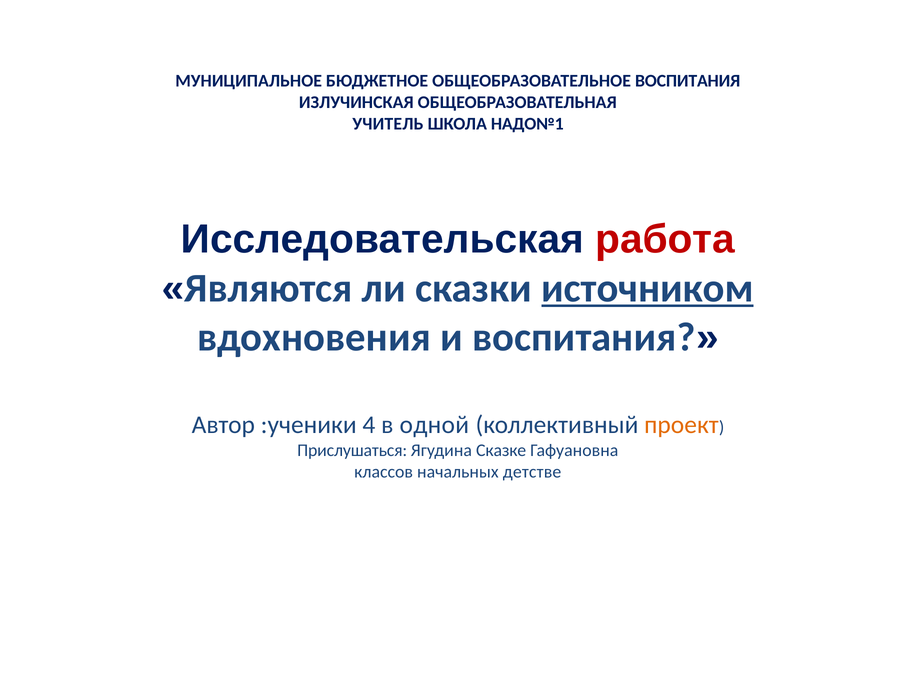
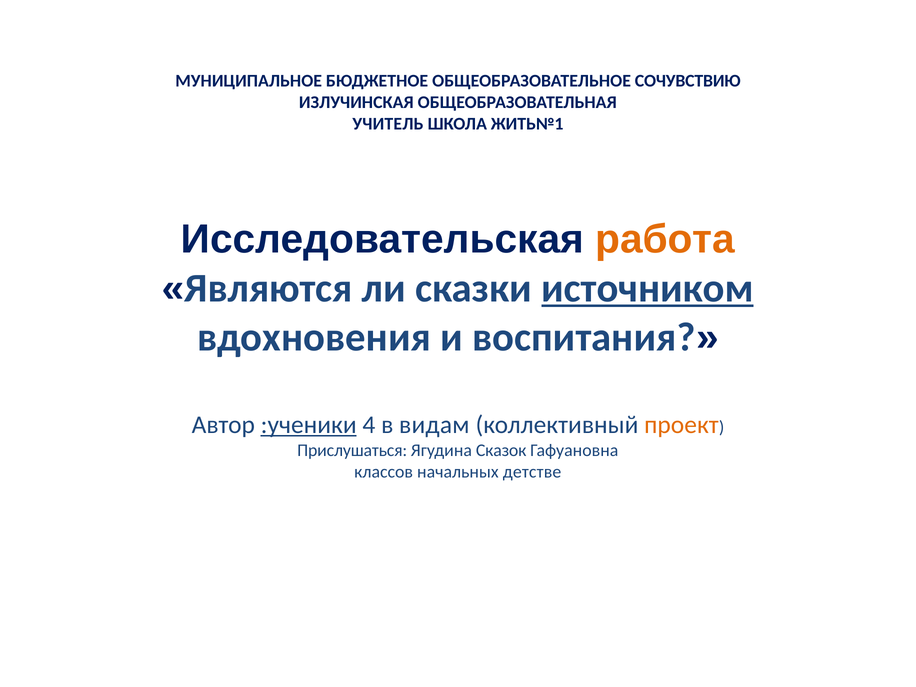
ОБЩЕОБРАЗОВАТЕЛЬНОЕ ВОСПИТАНИЯ: ВОСПИТАНИЯ -> СОЧУВСТВИЮ
НАДО№1: НАДО№1 -> ЖИТЬ№1
работа colour: red -> orange
:ученики underline: none -> present
одной: одной -> видам
Сказке: Сказке -> Сказок
